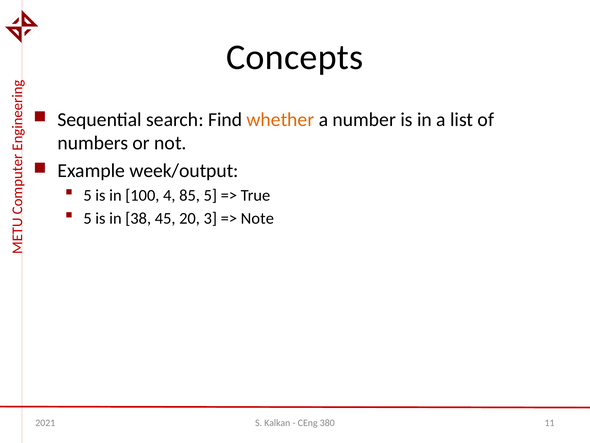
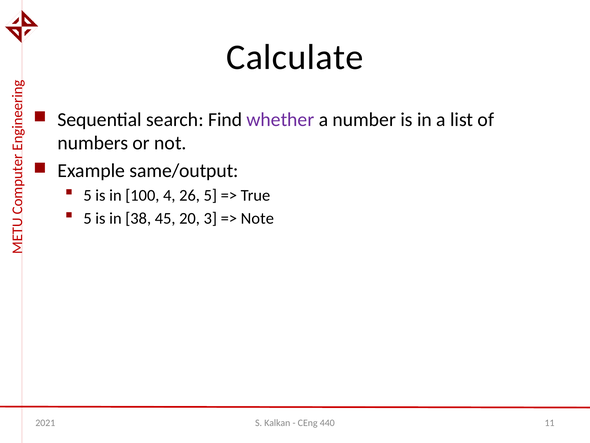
Concepts: Concepts -> Calculate
whether colour: orange -> purple
week/output: week/output -> same/output
85: 85 -> 26
380: 380 -> 440
